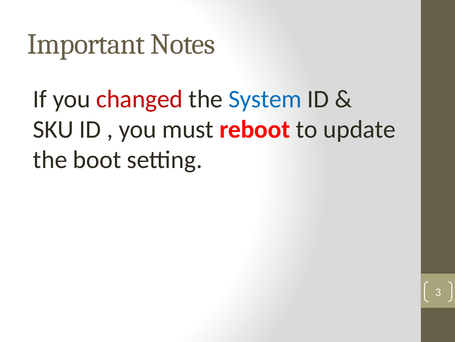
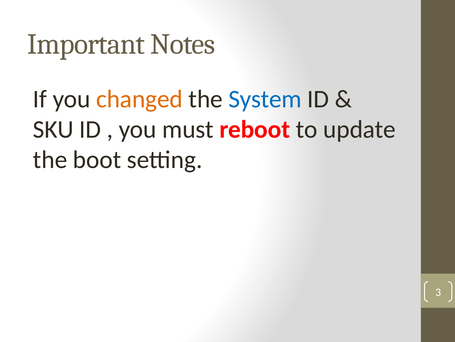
changed colour: red -> orange
